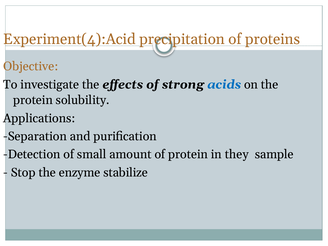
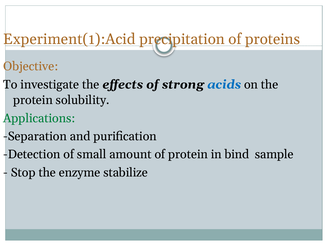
Experiment(4):Acid: Experiment(4):Acid -> Experiment(1):Acid
Applications colour: black -> green
they: they -> bind
